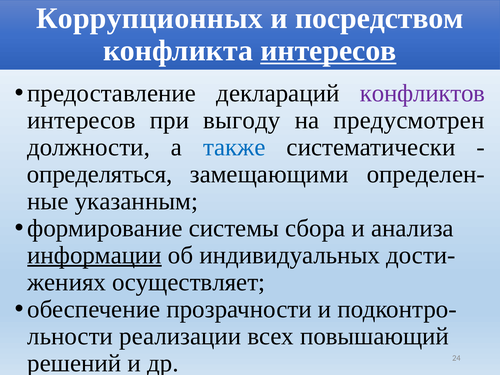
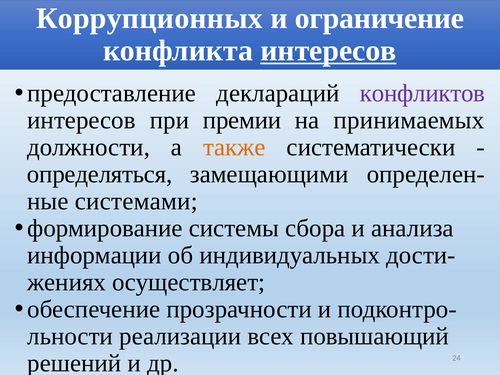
посредством: посредством -> ограничение
выгоду: выгоду -> премии
предусмотрен: предусмотрен -> принимаемых
также colour: blue -> orange
указанным: указанным -> системами
информации underline: present -> none
